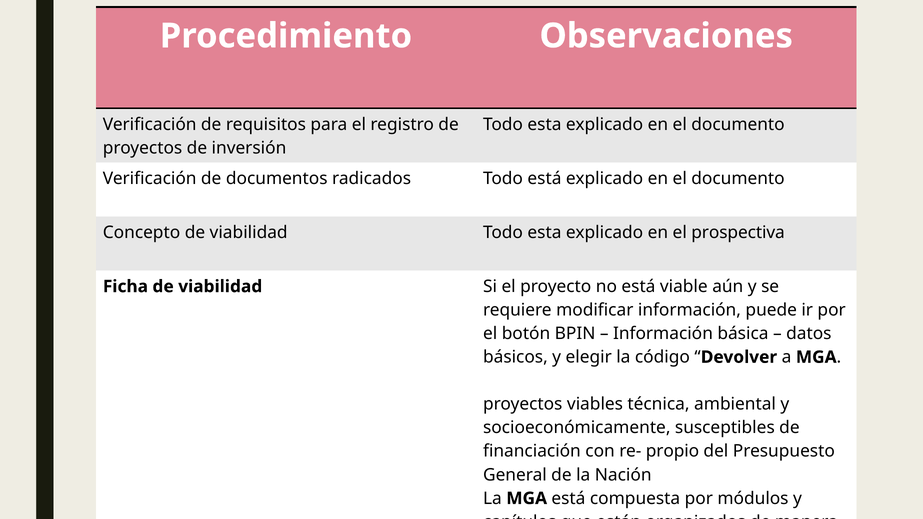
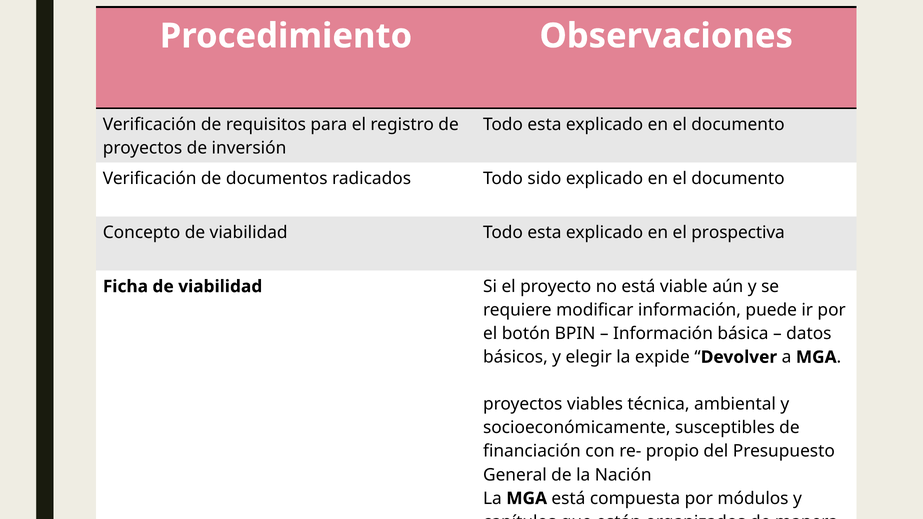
Todo está: está -> sido
código: código -> expide
